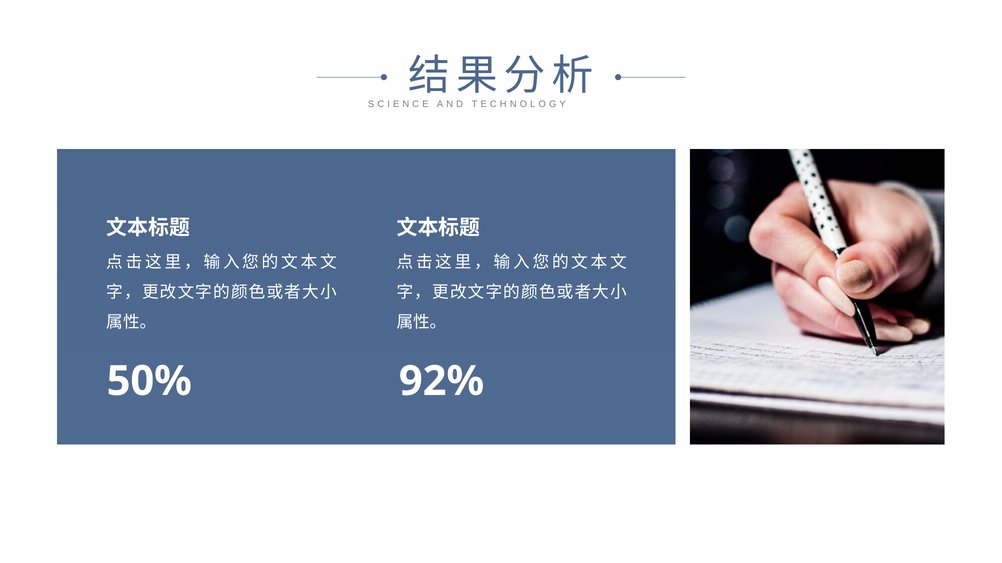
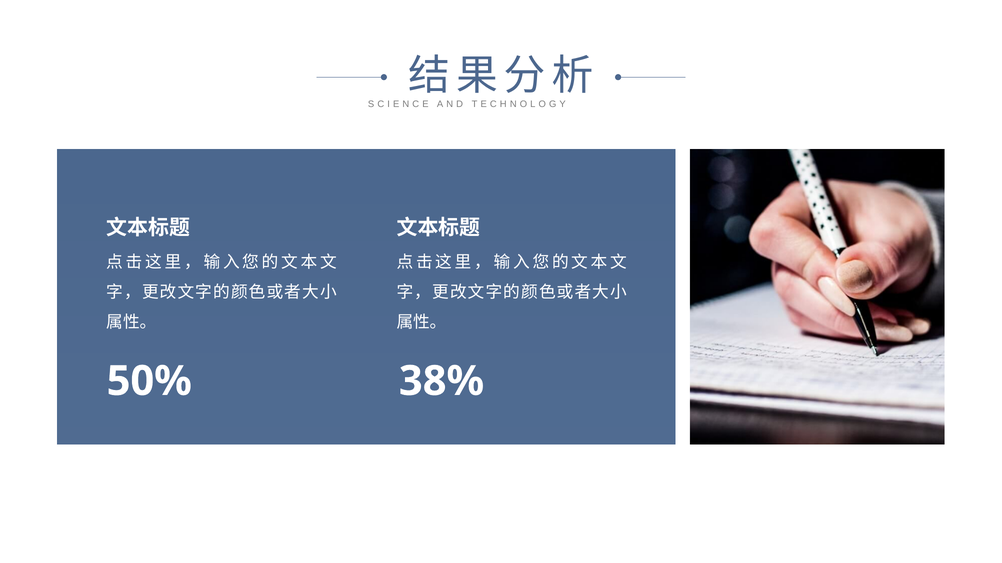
92%: 92% -> 38%
